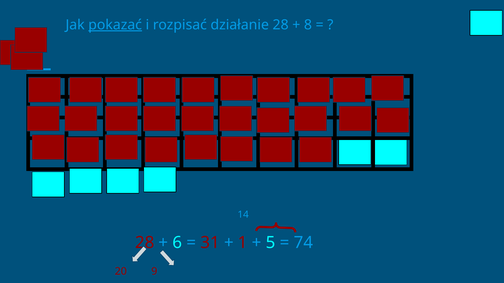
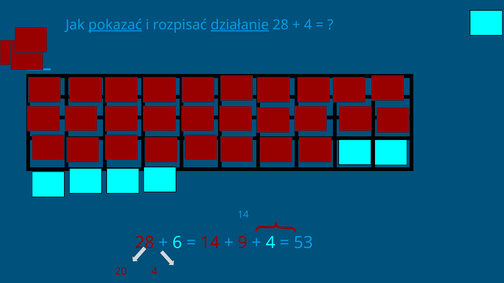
działanie underline: none -> present
8 at (308, 25): 8 -> 4
31 at (210, 243): 31 -> 14
1: 1 -> 9
5 at (271, 243): 5 -> 4
74: 74 -> 53
20 9: 9 -> 4
